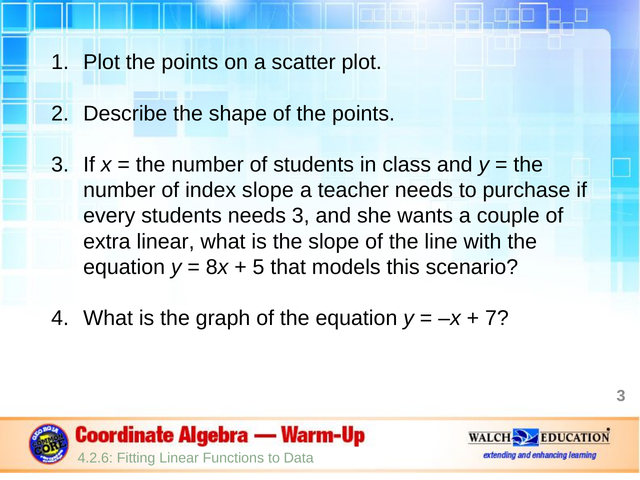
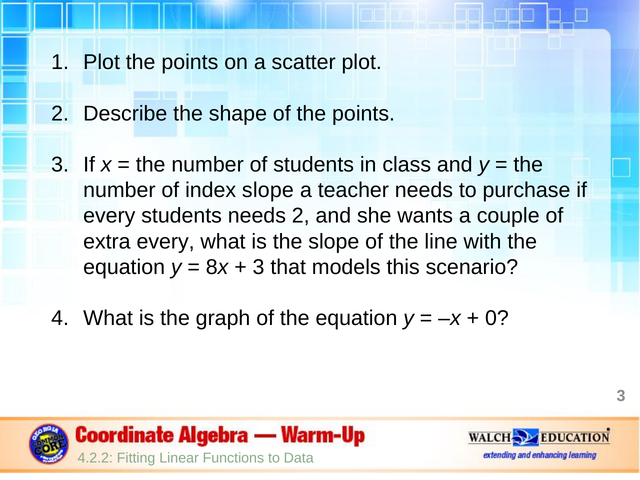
needs 3: 3 -> 2
extra linear: linear -> every
5 at (259, 267): 5 -> 3
7: 7 -> 0
4.2.6: 4.2.6 -> 4.2.2
